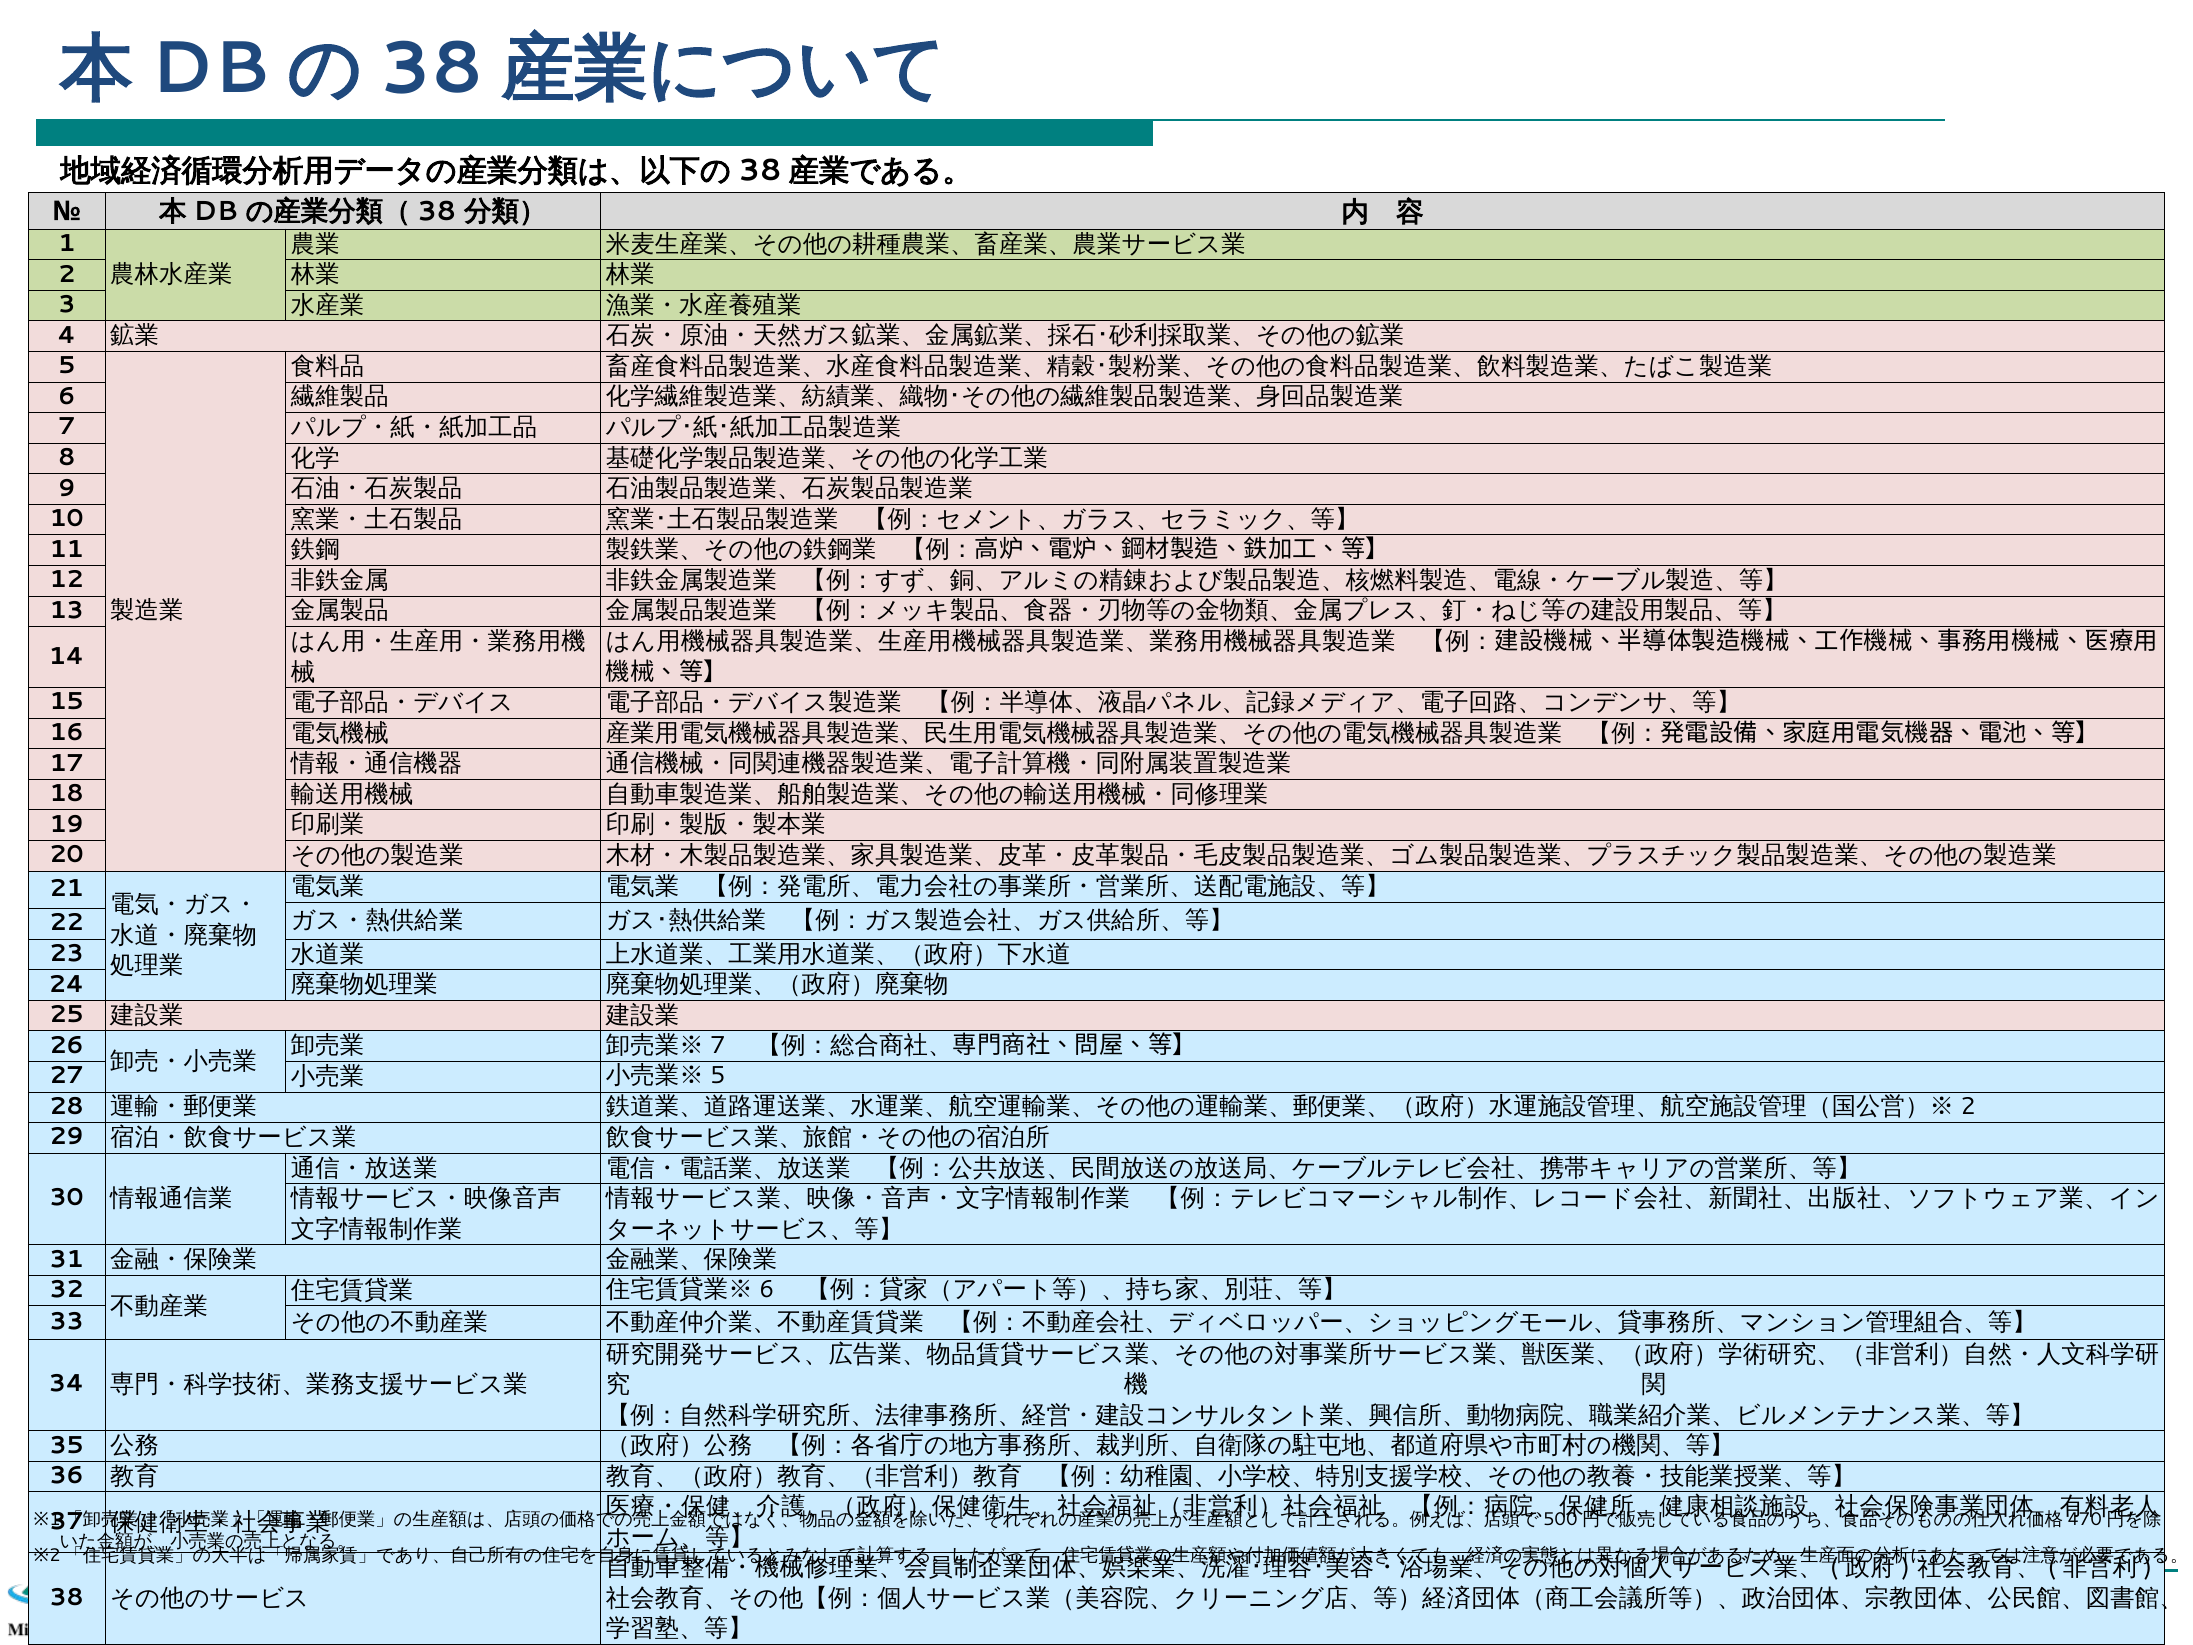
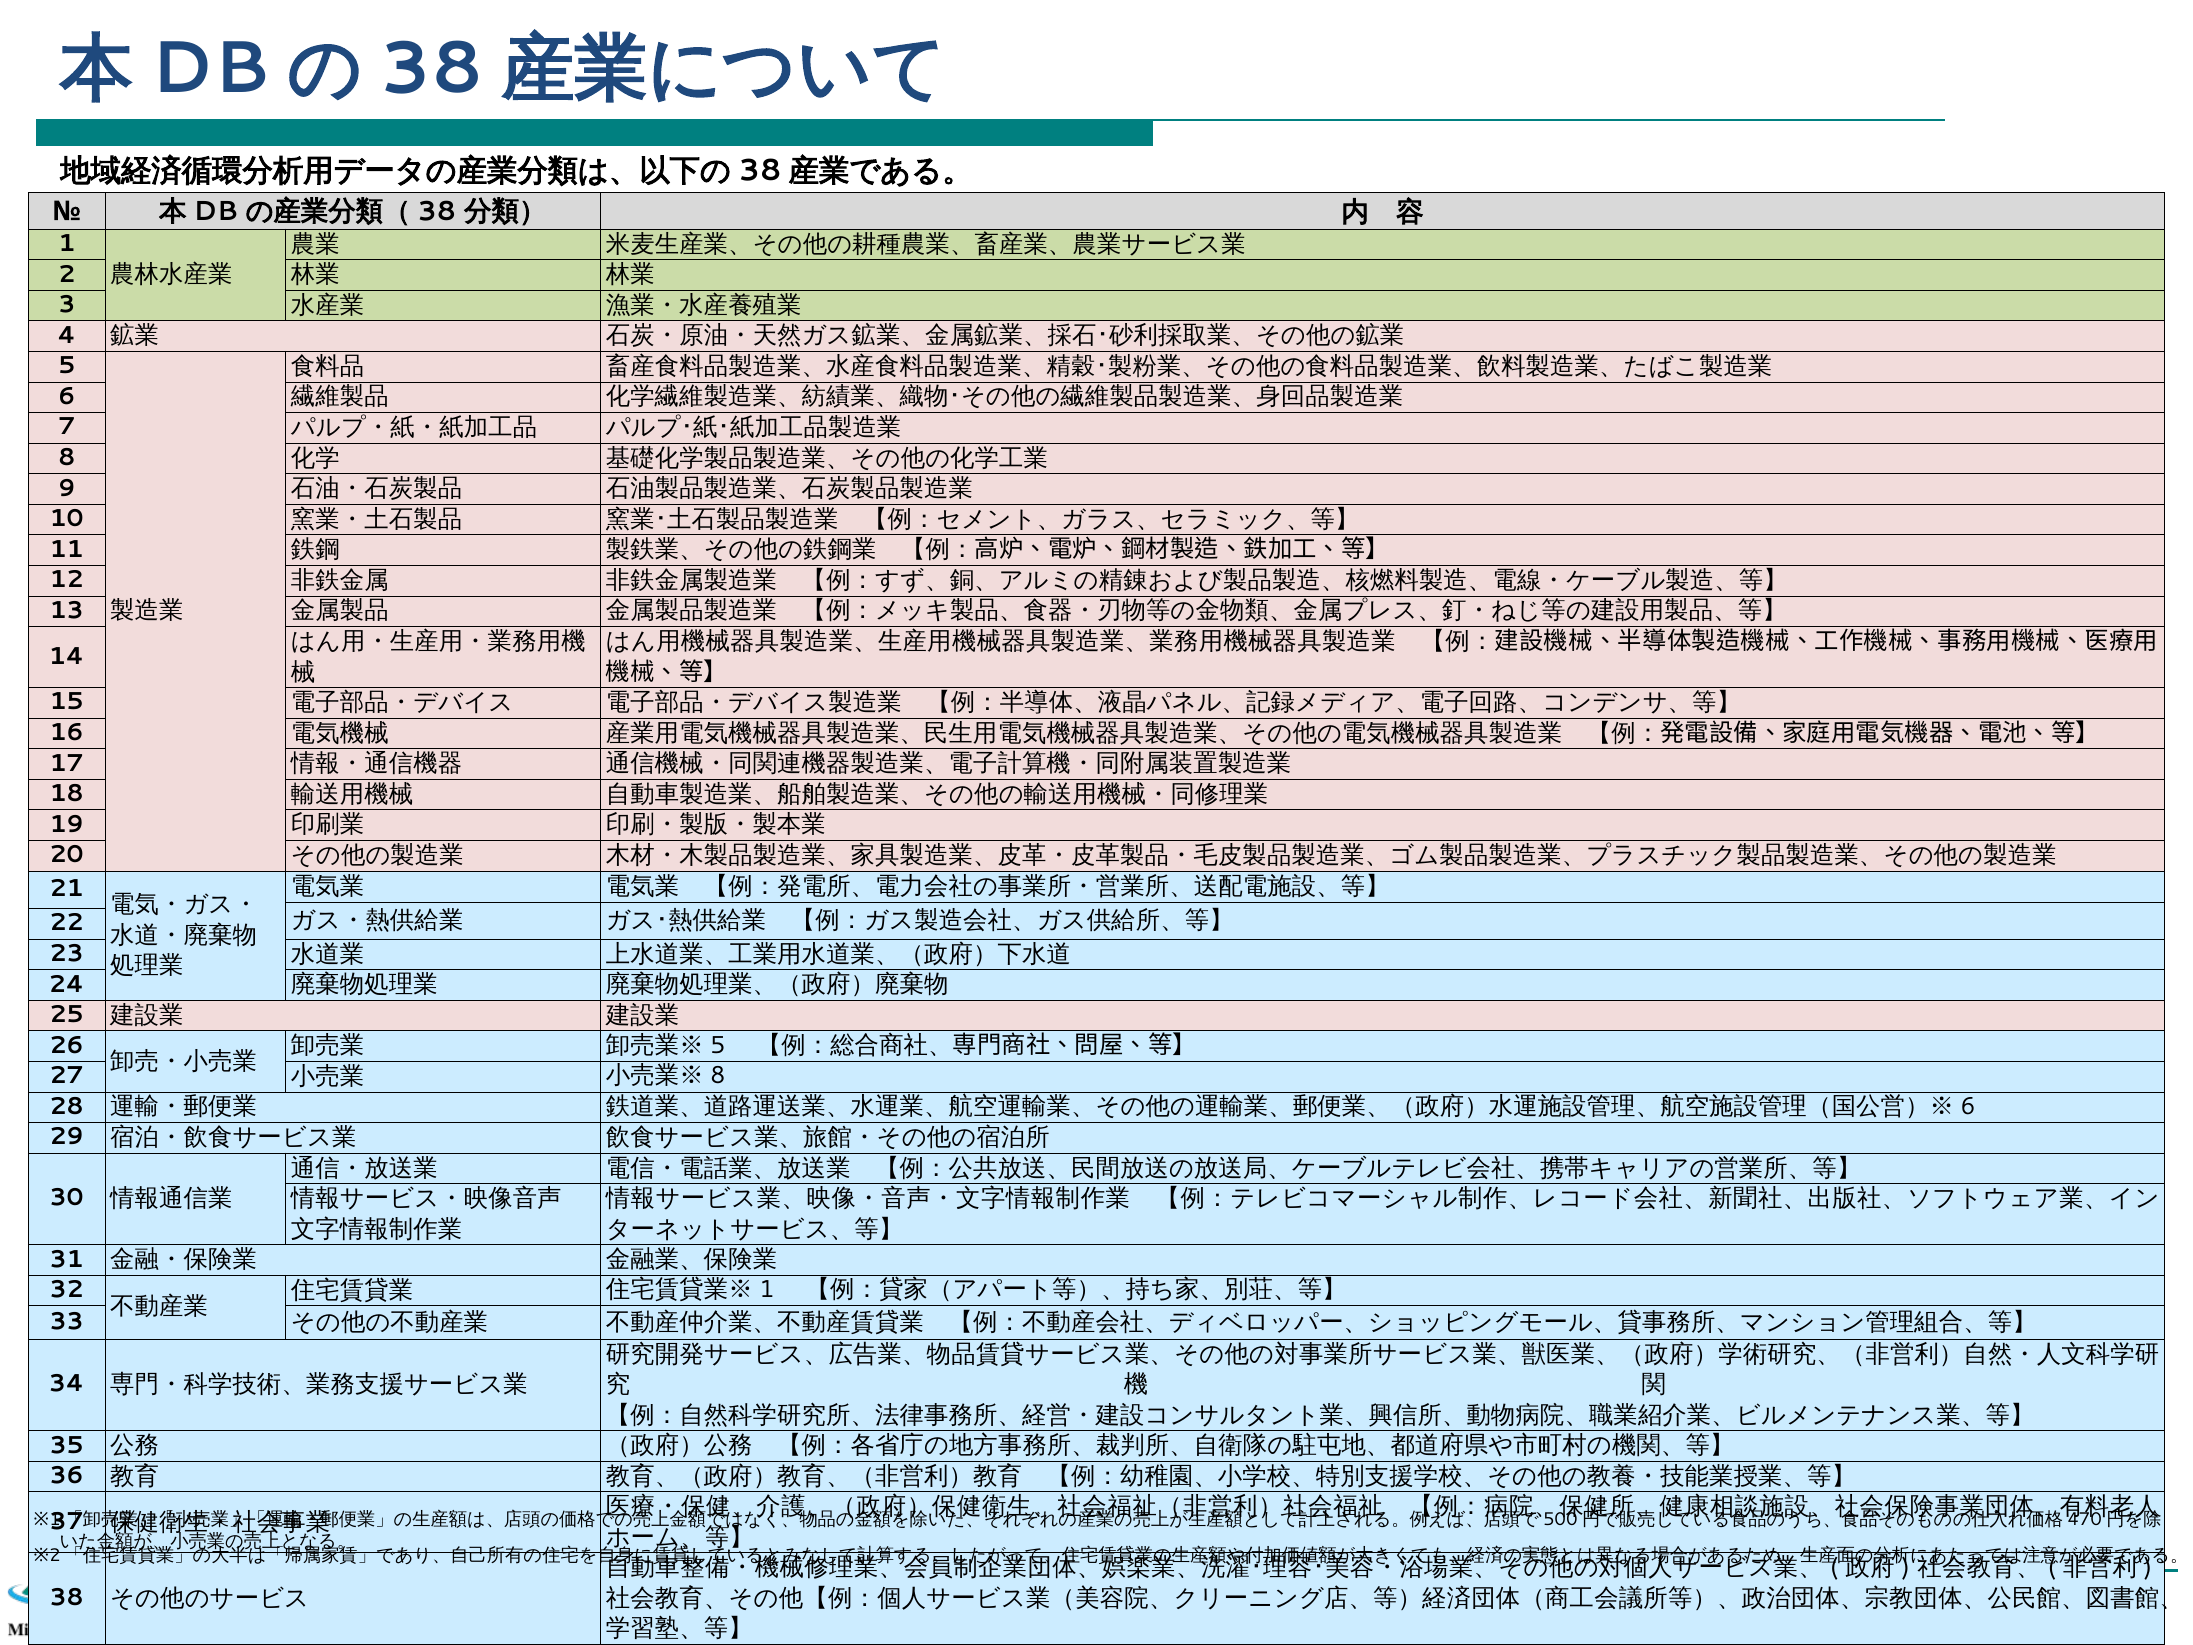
7 at (718, 1045): 7 -> 5
5 at (718, 1076): 5 -> 8
2 at (1968, 1106): 2 -> 6
6 at (767, 1289): 6 -> 1
